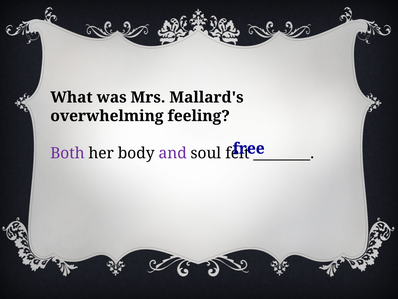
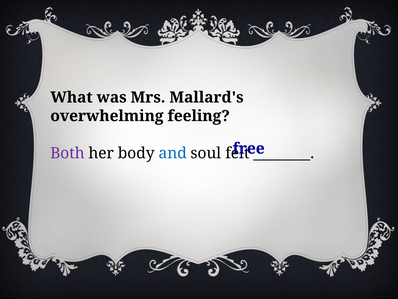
and colour: purple -> blue
